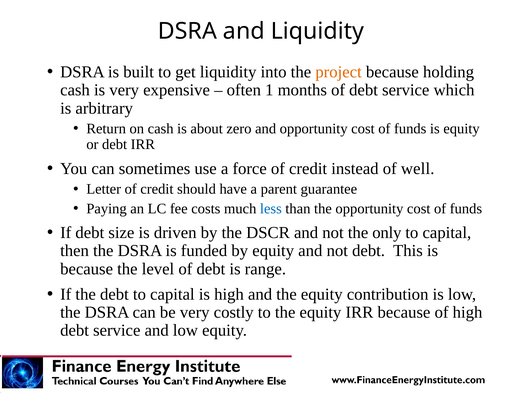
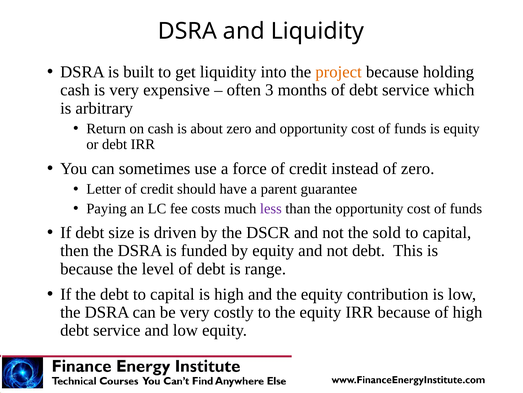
1: 1 -> 3
of well: well -> zero
less colour: blue -> purple
only: only -> sold
